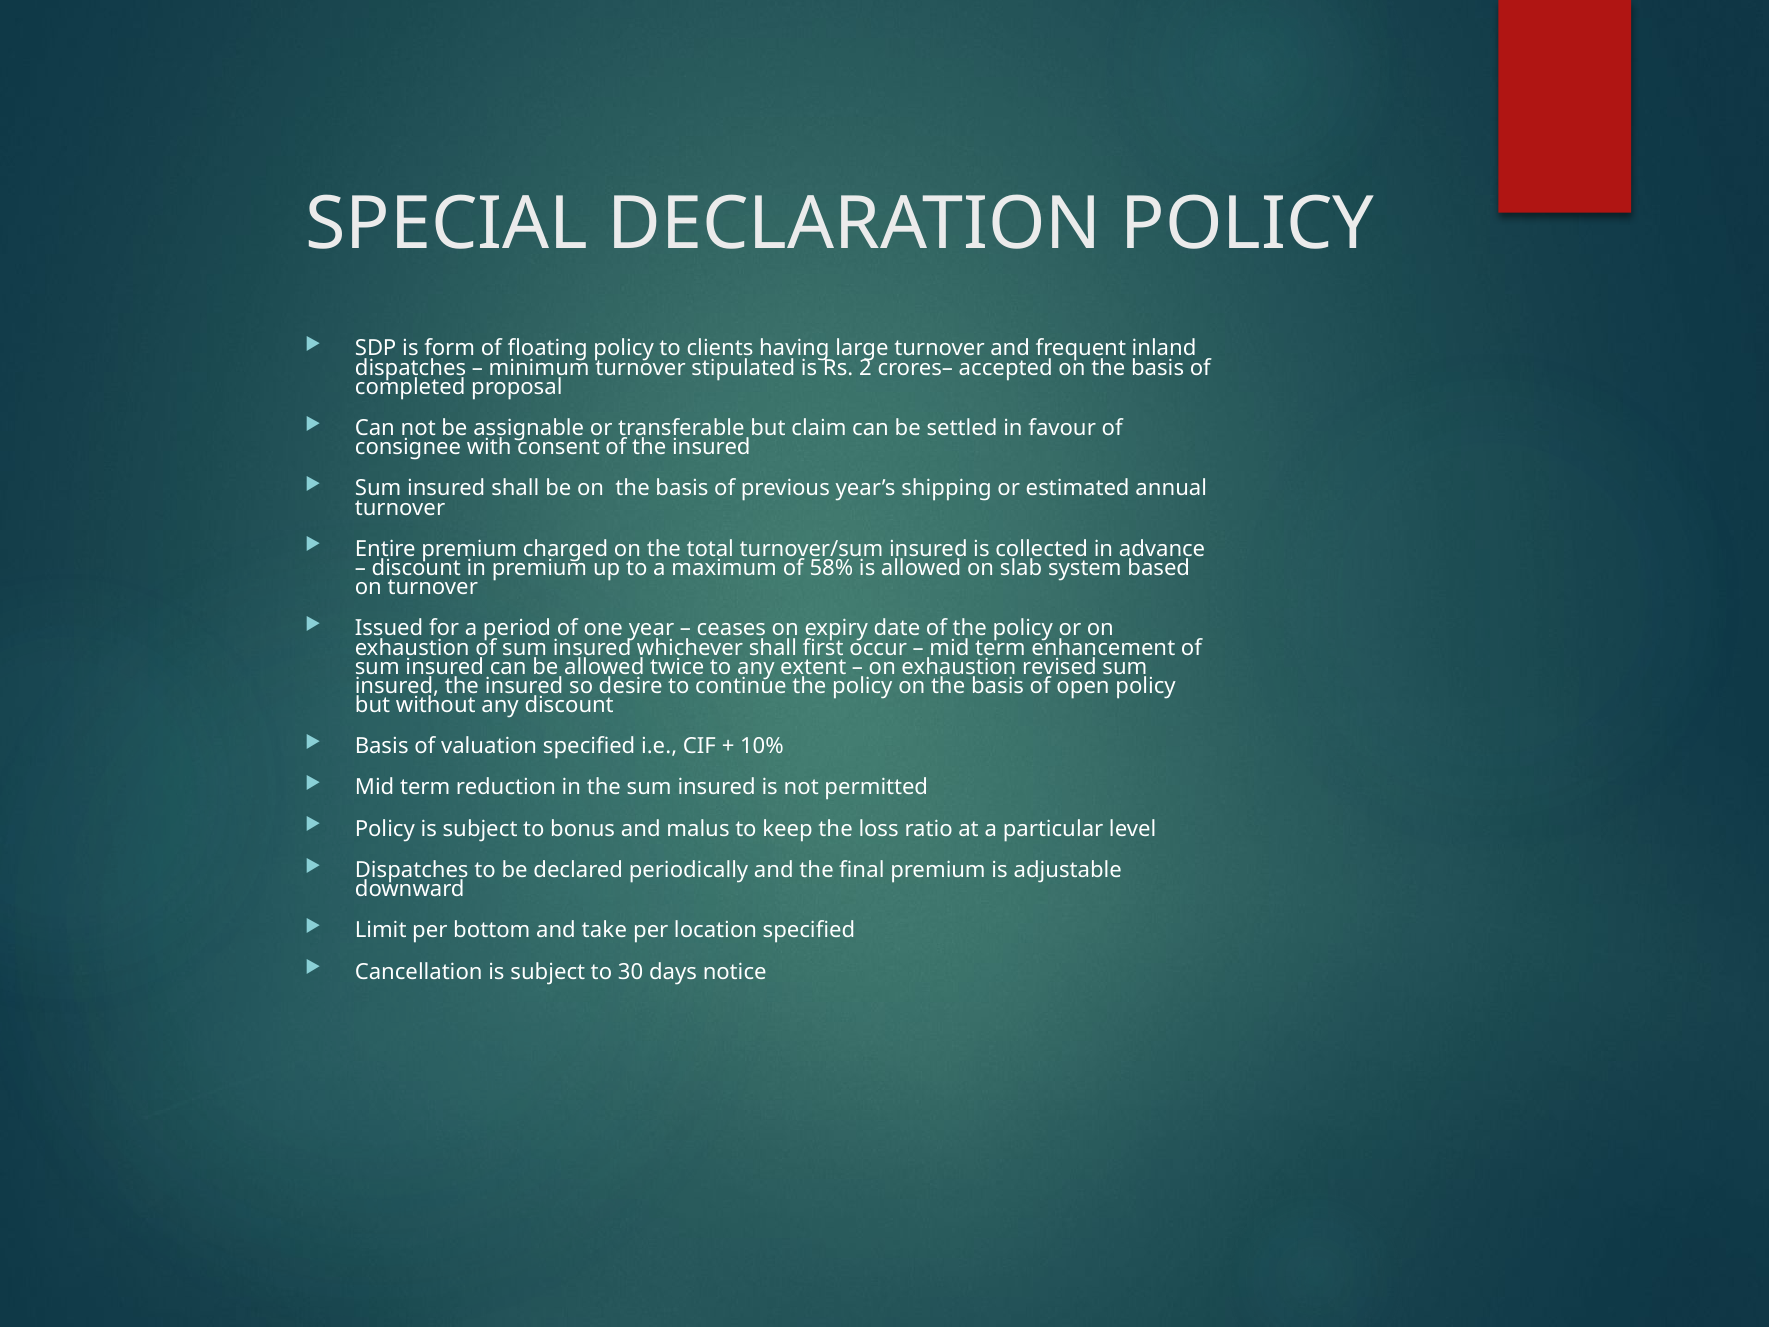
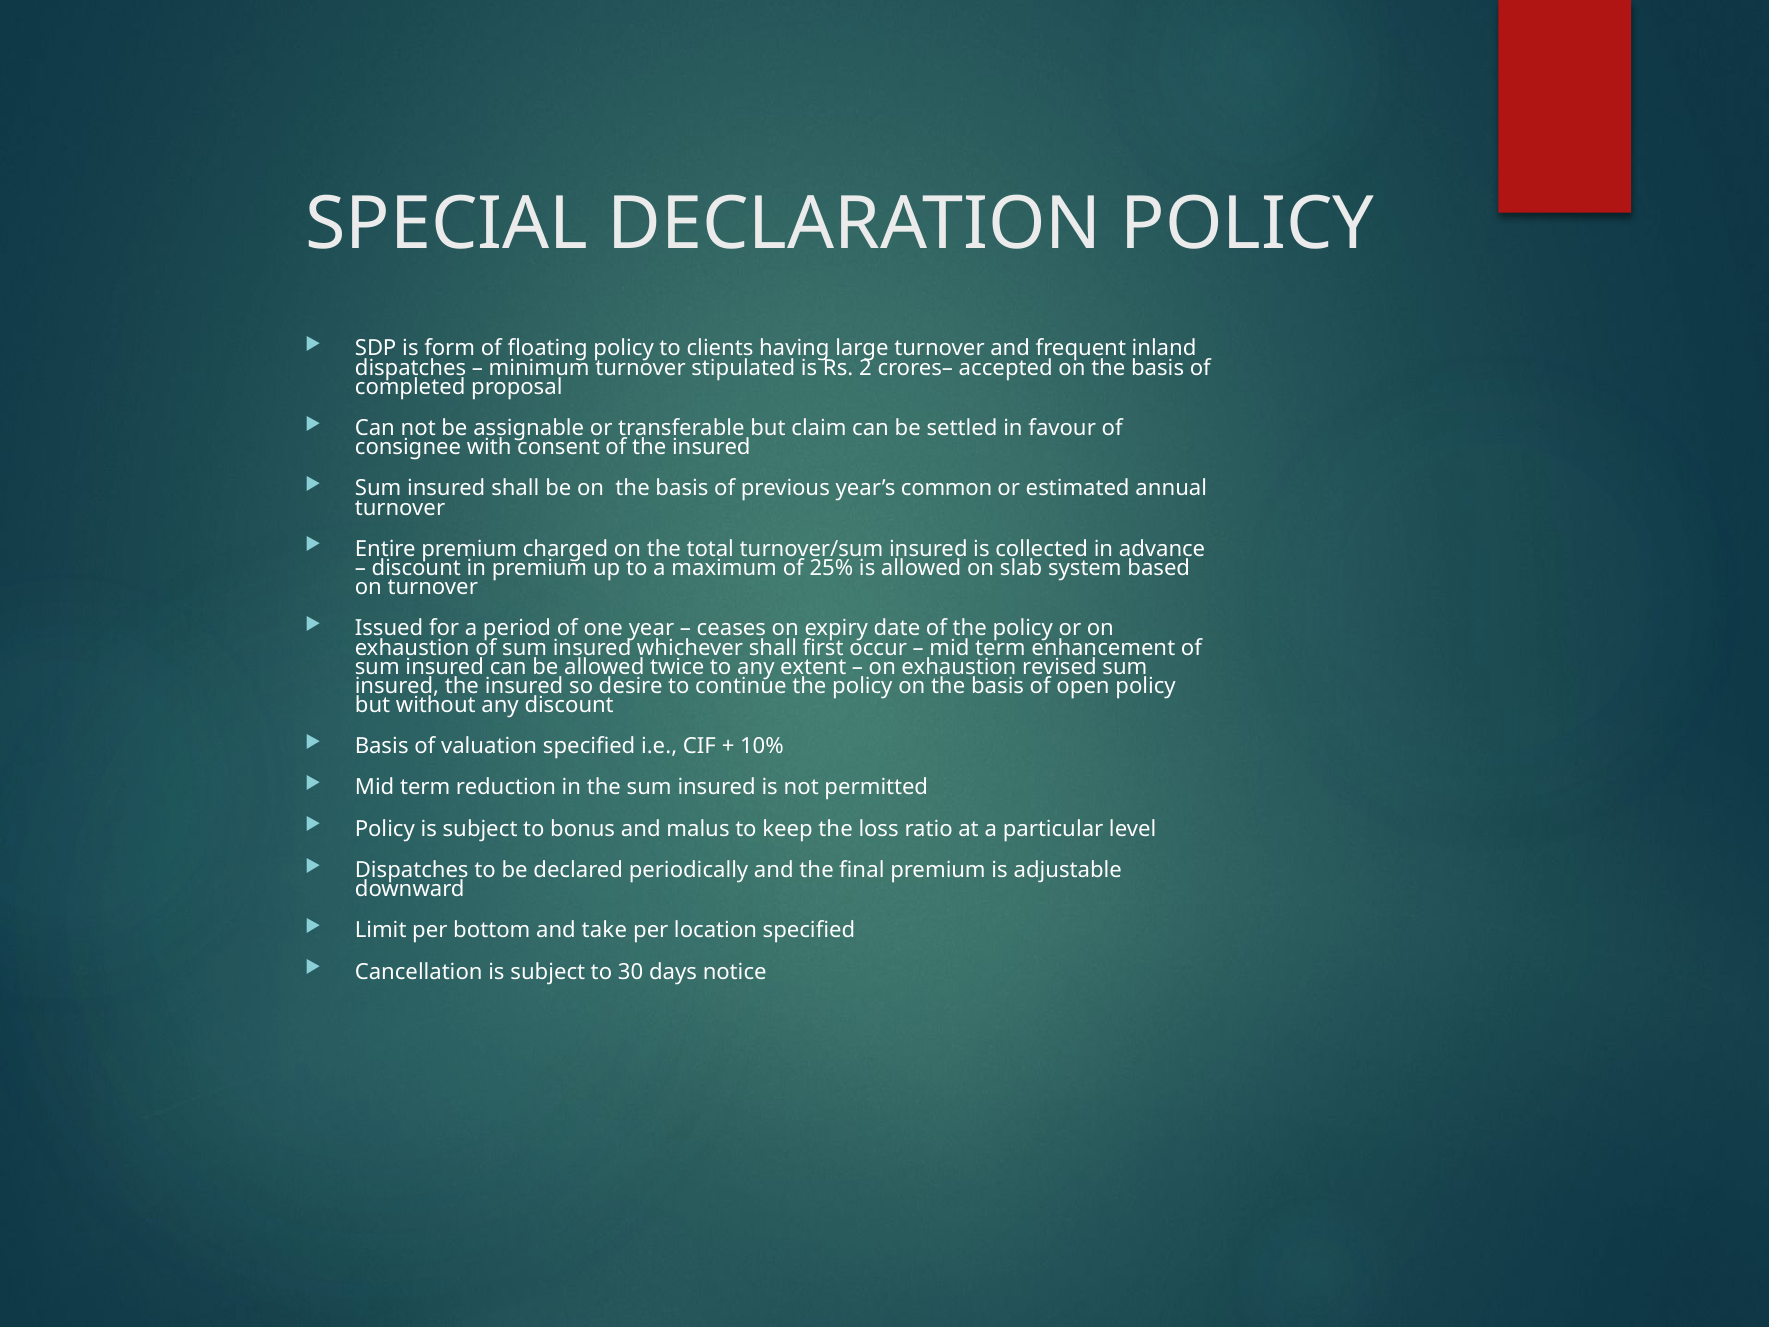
shipping: shipping -> common
58%: 58% -> 25%
